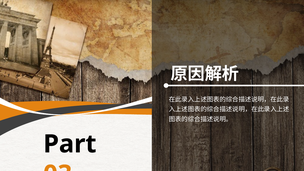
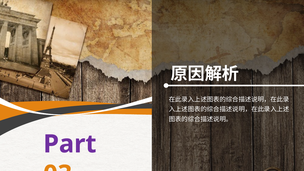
Part colour: black -> purple
